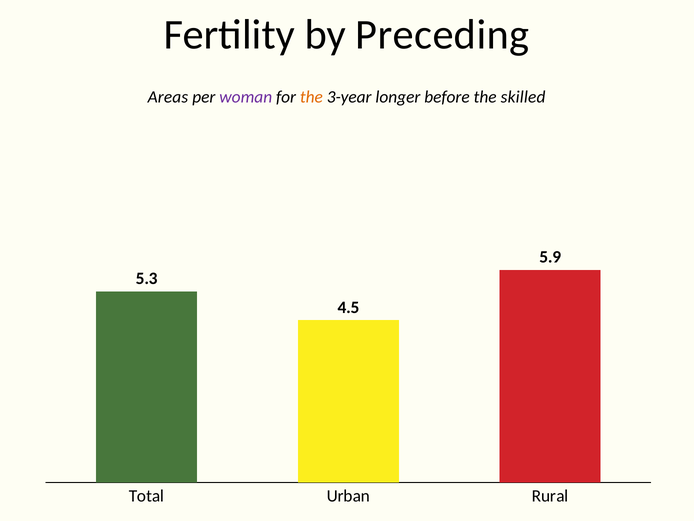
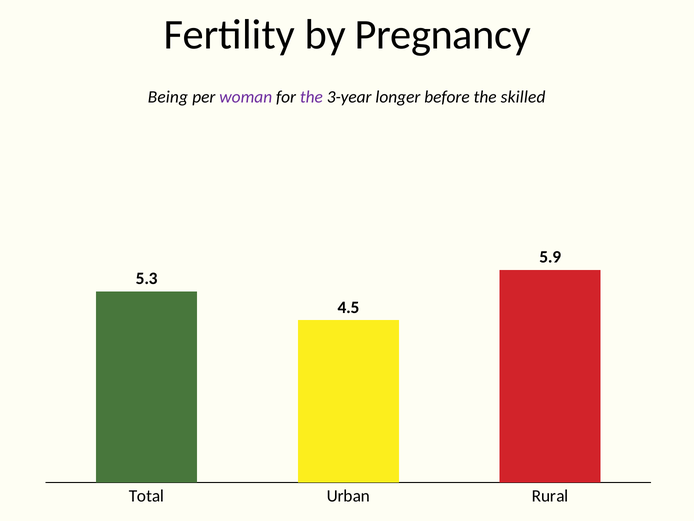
Preceding: Preceding -> Pregnancy
Areas: Areas -> Being
the at (311, 97) colour: orange -> purple
